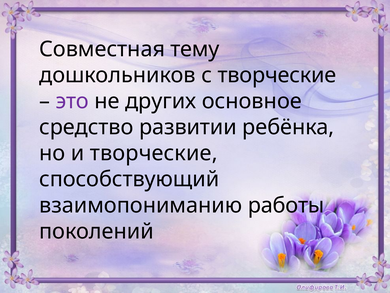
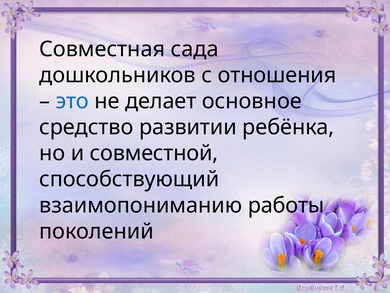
тему: тему -> сада
с творческие: творческие -> отношения
это colour: purple -> blue
других: других -> делает
и творческие: творческие -> совместной
